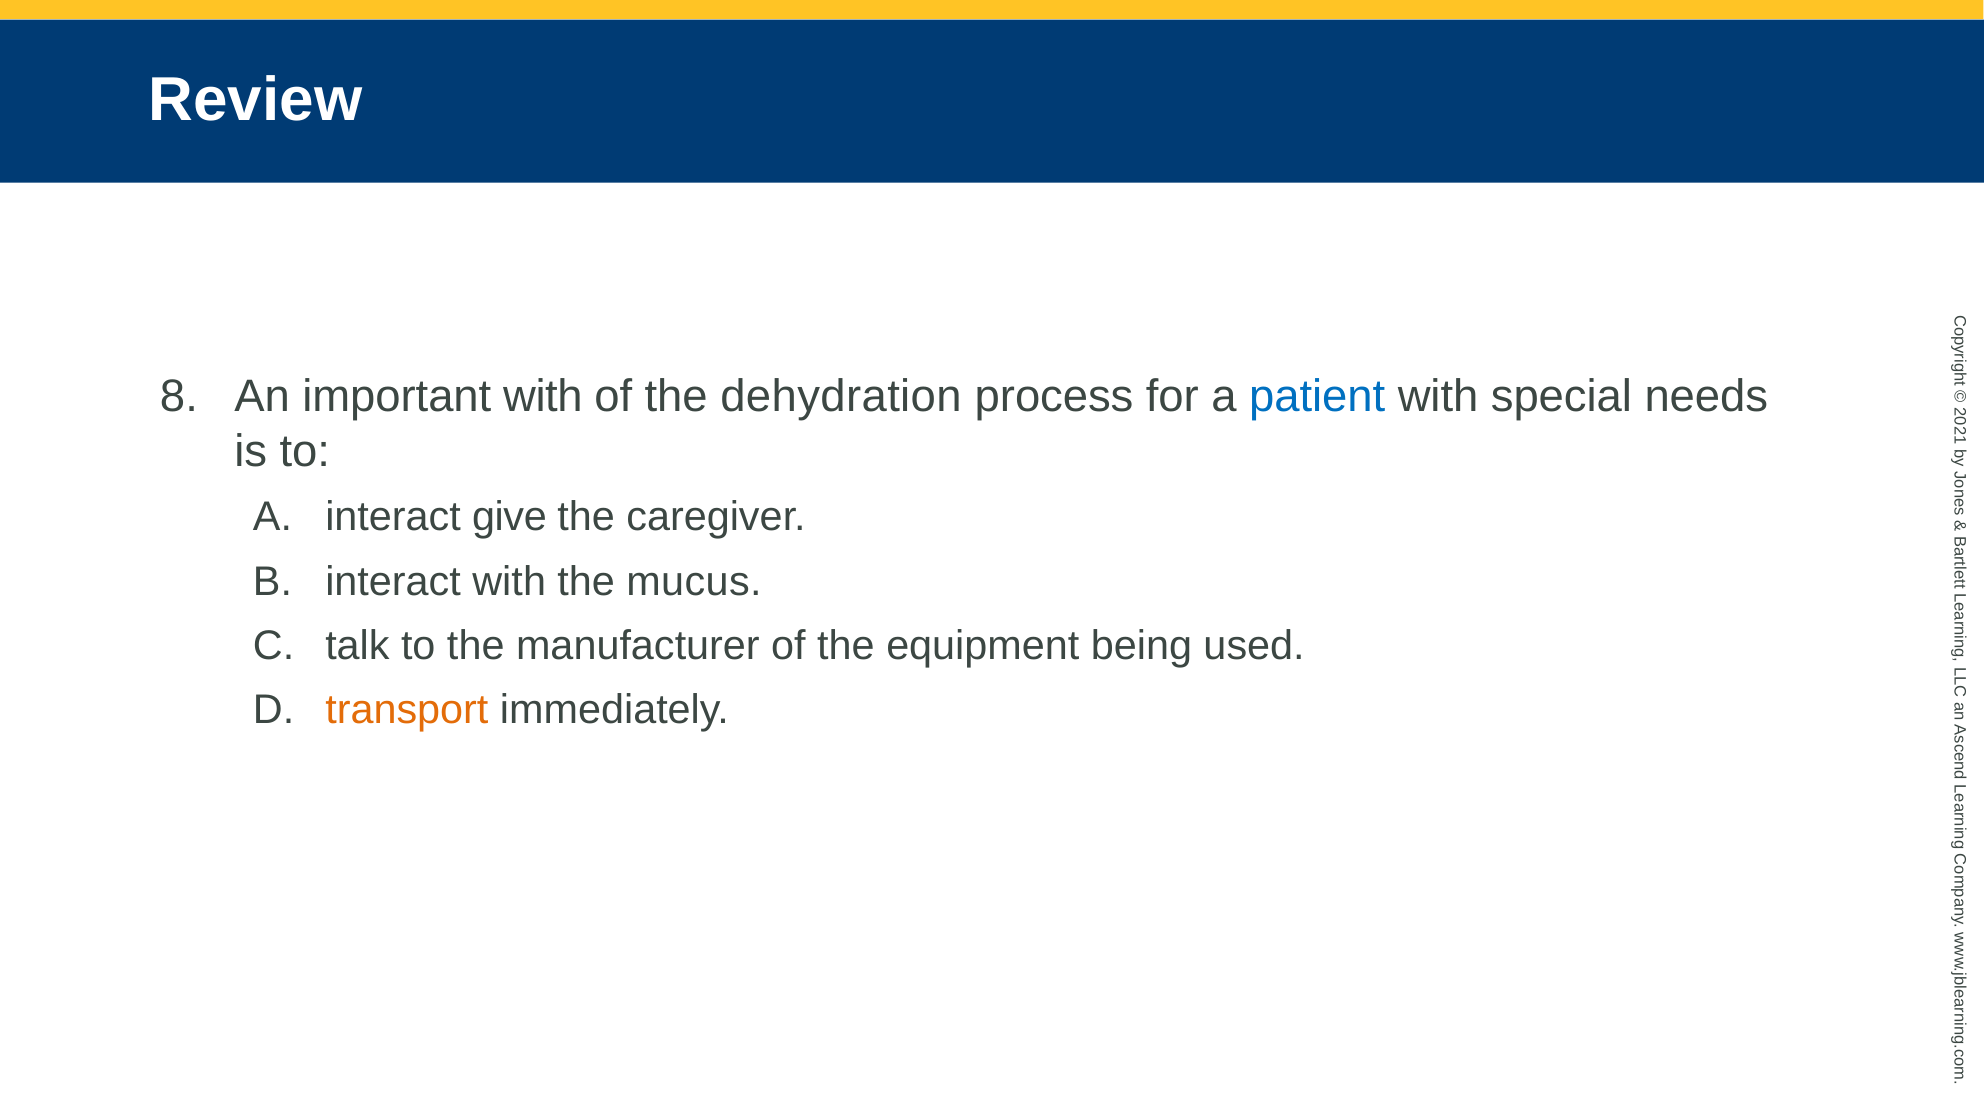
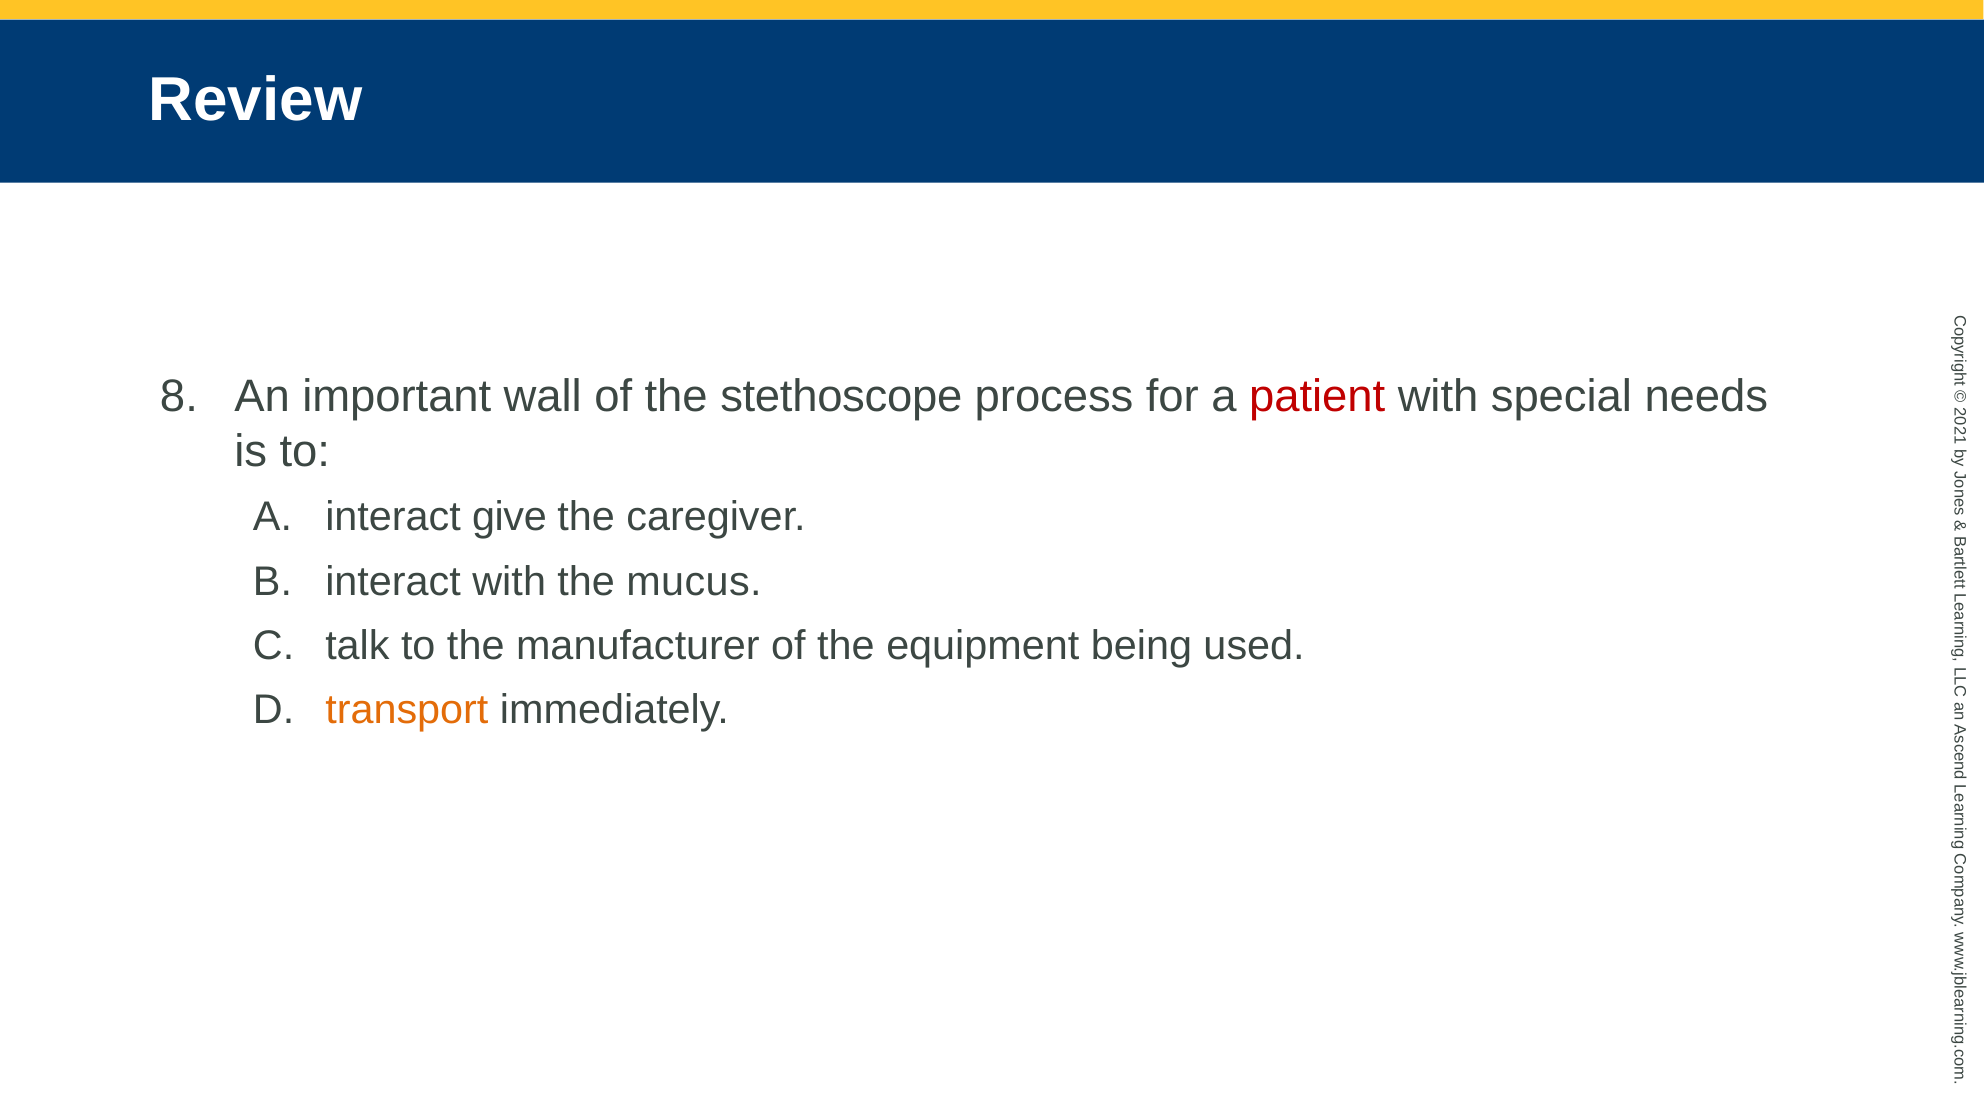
important with: with -> wall
dehydration: dehydration -> stethoscope
patient colour: blue -> red
